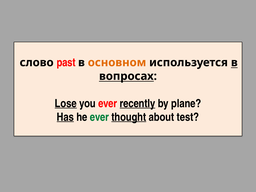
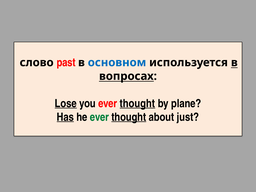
основном colour: orange -> blue
you ever recently: recently -> thought
test: test -> just
